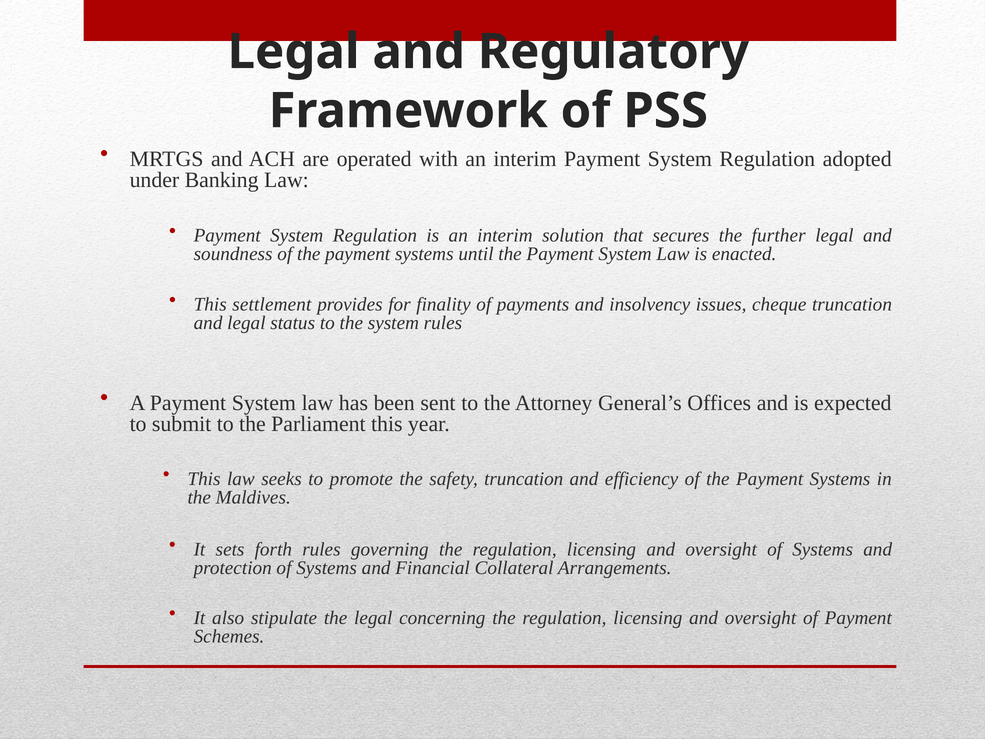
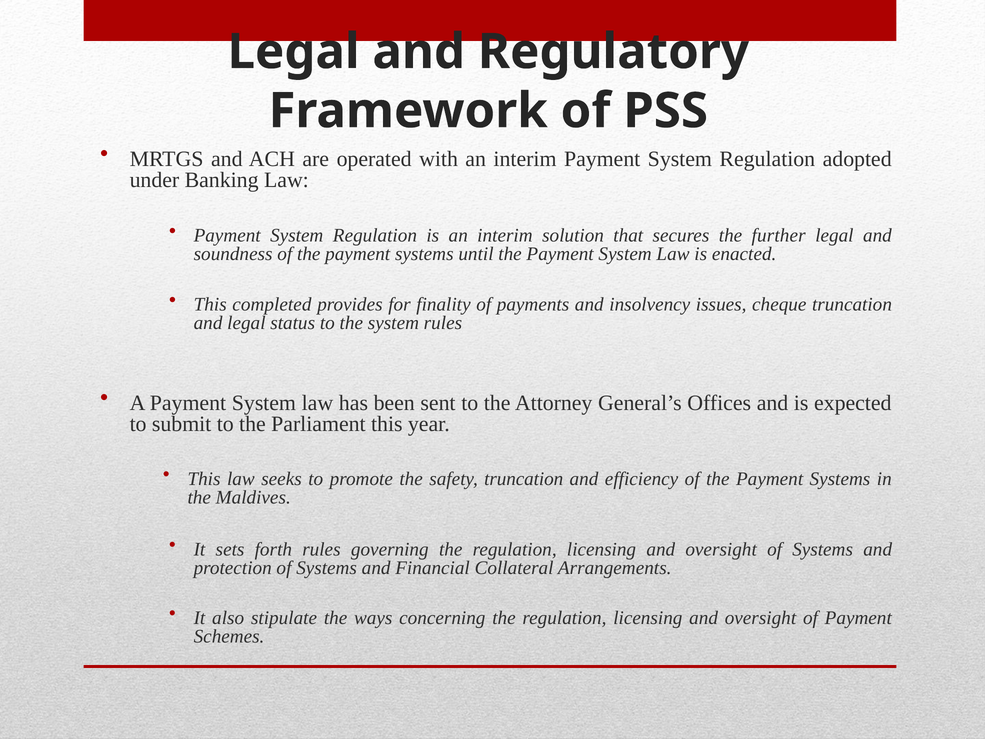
settlement: settlement -> completed
the legal: legal -> ways
